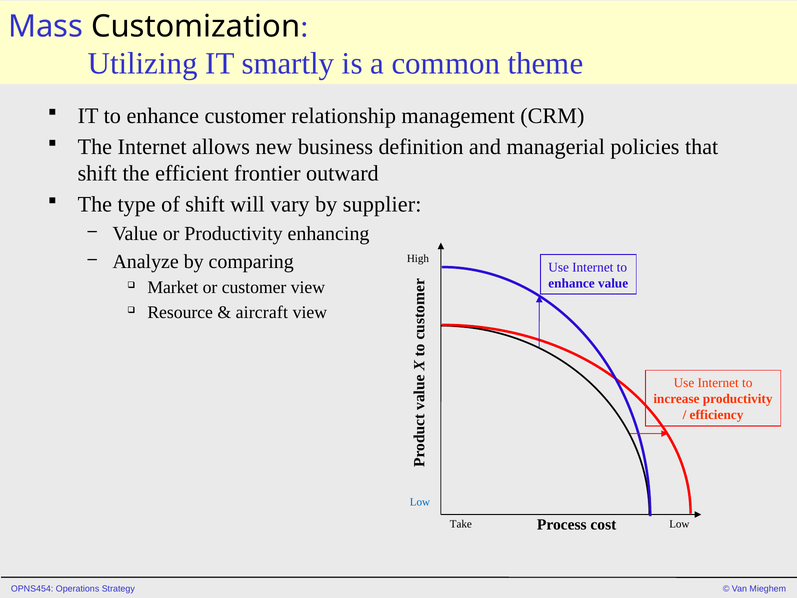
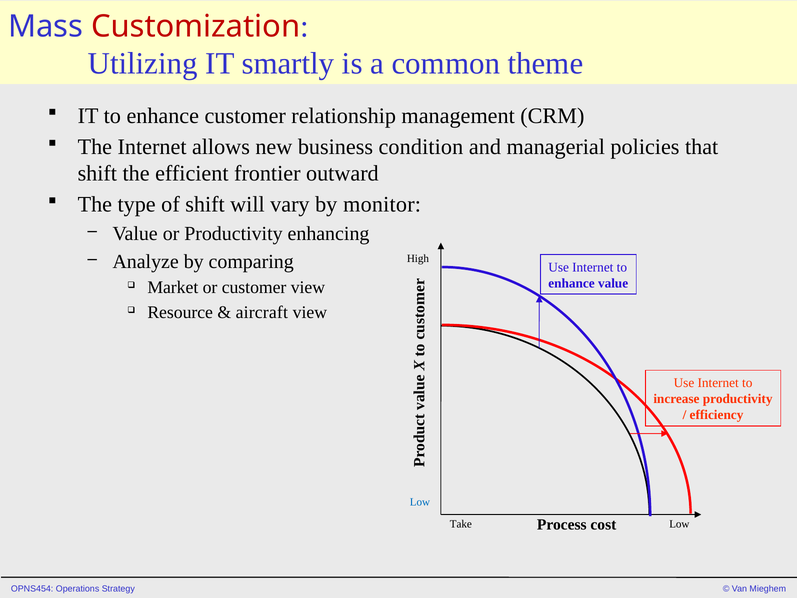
Customization colour: black -> red
definition: definition -> condition
supplier: supplier -> monitor
